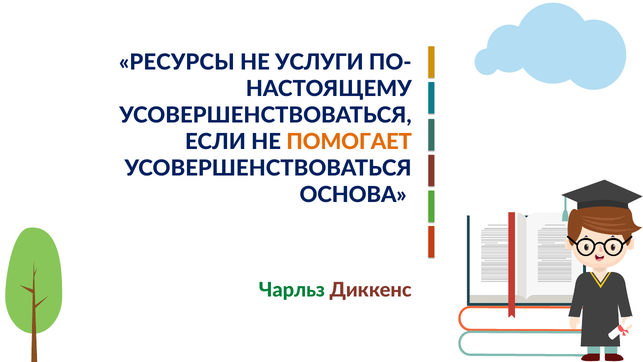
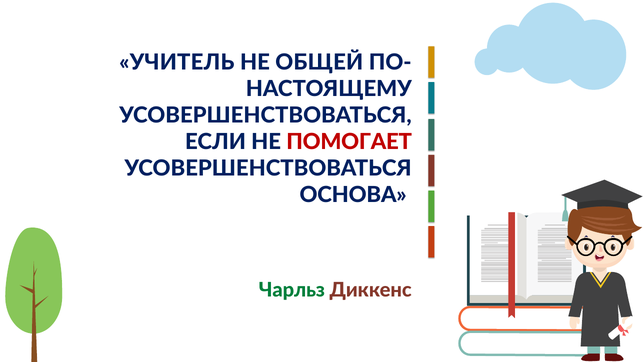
РЕСУРСЫ: РЕСУРСЫ -> УЧИТЕЛЬ
УСЛУГИ: УСЛУГИ -> ОБЩЕЙ
ПОМОГАЕТ colour: orange -> red
